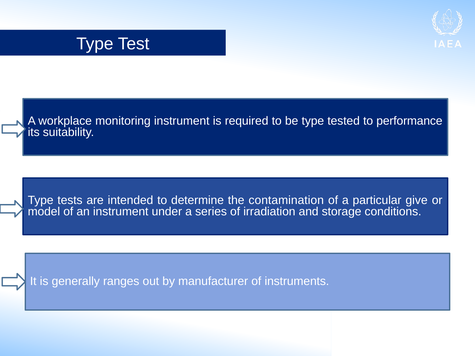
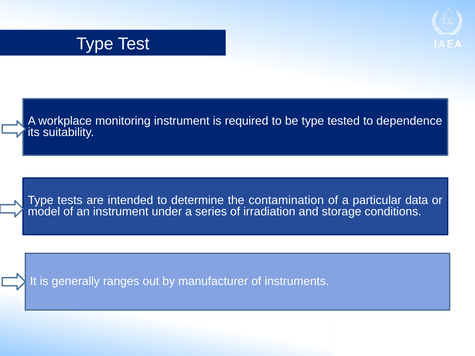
performance: performance -> dependence
give: give -> data
